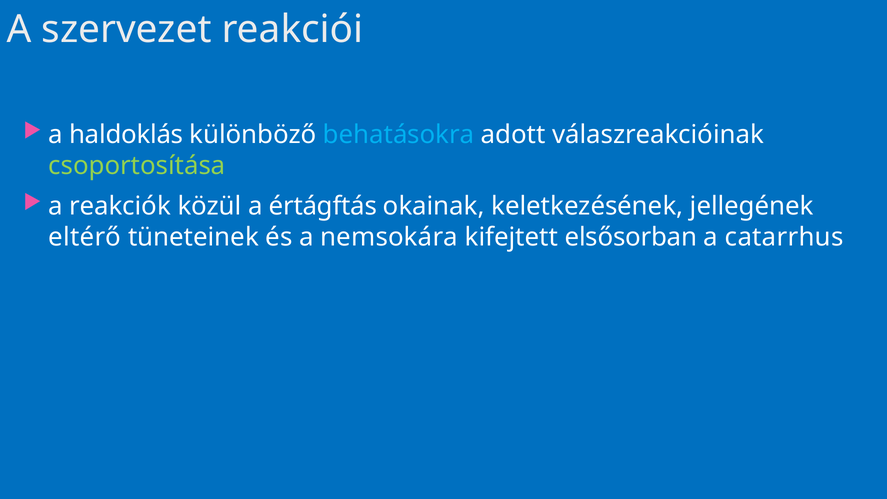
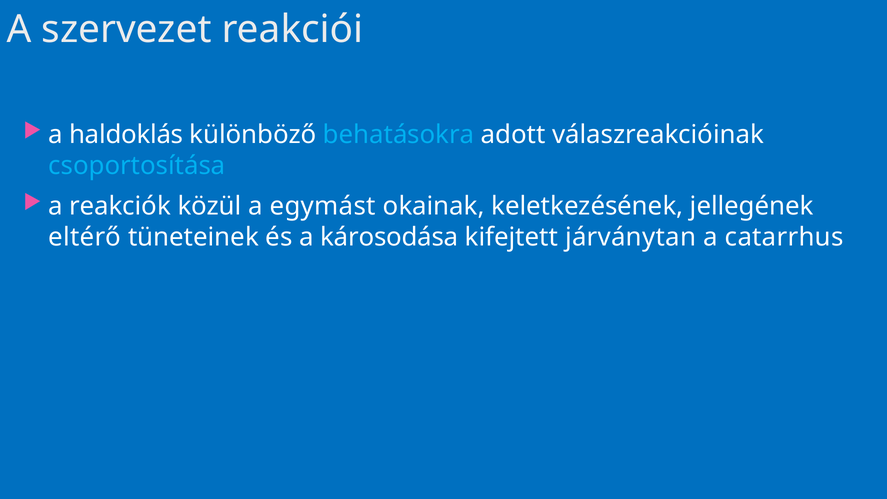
csoportosítása colour: light green -> light blue
értágftás: értágftás -> egymást
nemsokára: nemsokára -> károsodása
elsősorban: elsősorban -> járványtan
